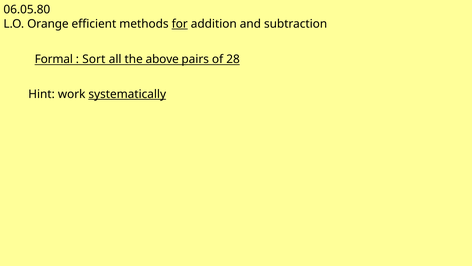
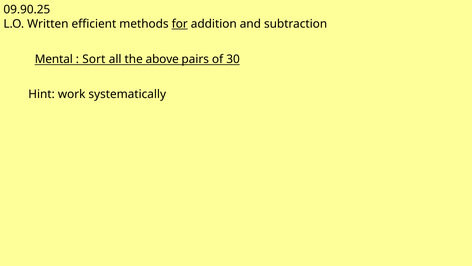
06.05.80: 06.05.80 -> 09.90.25
Orange: Orange -> Written
Formal: Formal -> Mental
28: 28 -> 30
systematically underline: present -> none
